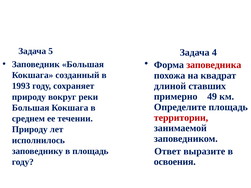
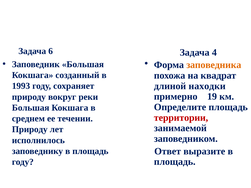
5: 5 -> 6
заповедника colour: red -> orange
ставших: ставших -> находки
49: 49 -> 19
освоения at (175, 162): освоения -> площадь
